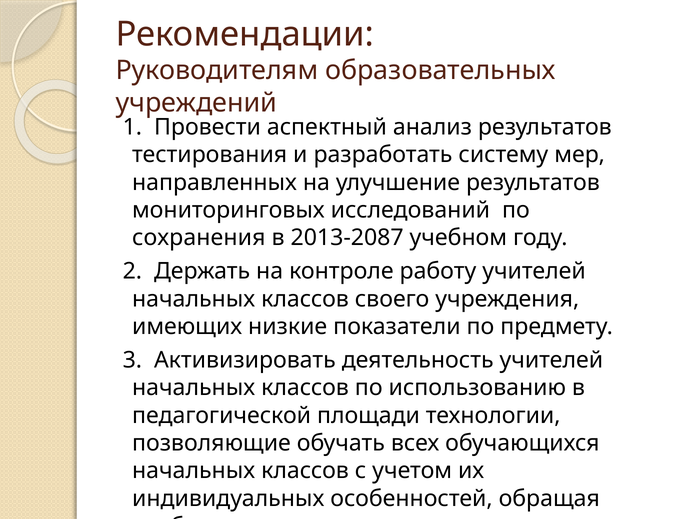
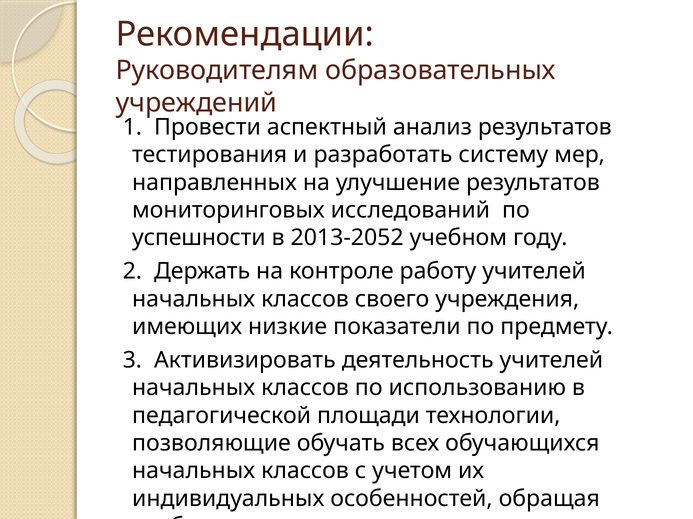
сохранения: сохранения -> успешности
2013-2087: 2013-2087 -> 2013-2052
